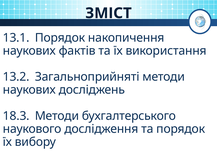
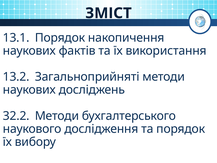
18.3: 18.3 -> 32.2
